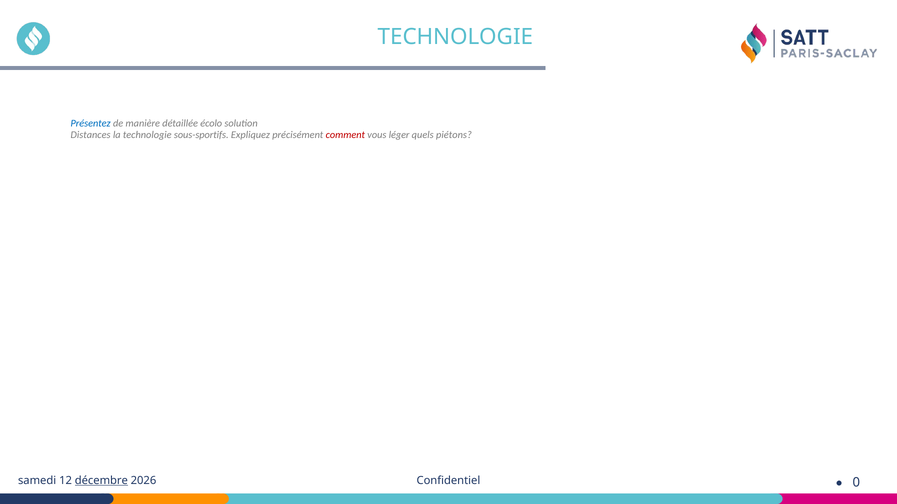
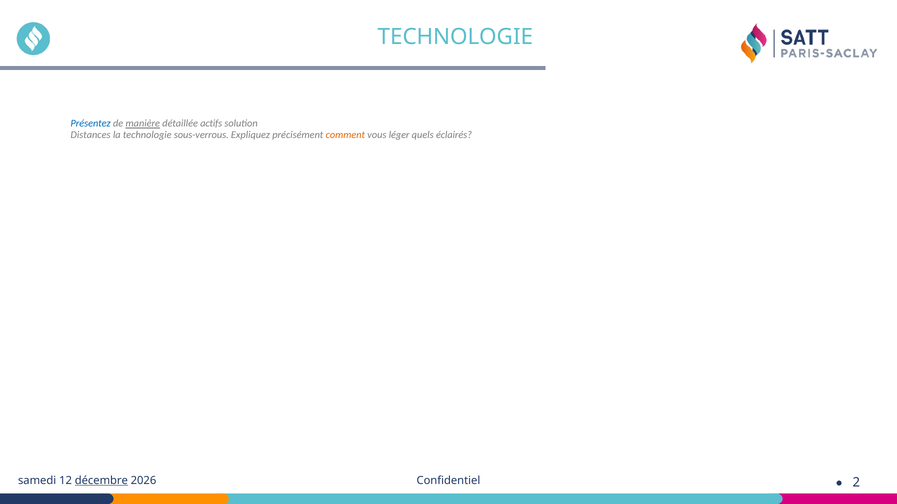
manière underline: none -> present
écolo: écolo -> actifs
sous-sportifs: sous-sportifs -> sous-verrous
comment colour: red -> orange
piétons: piétons -> éclairés
0: 0 -> 2
